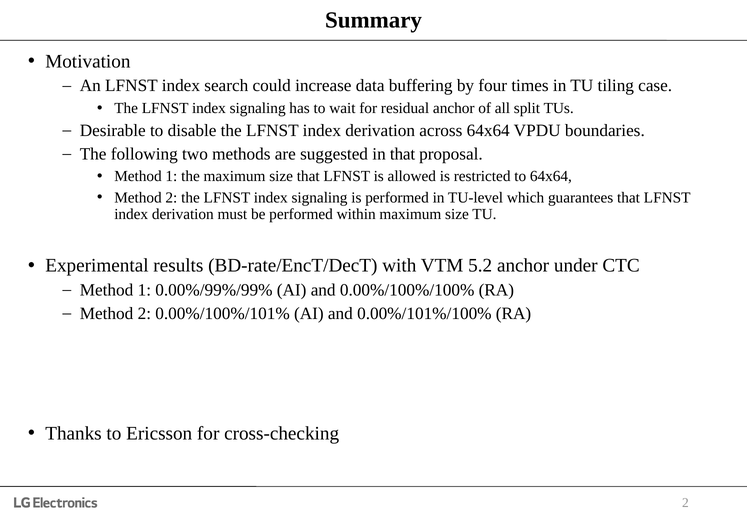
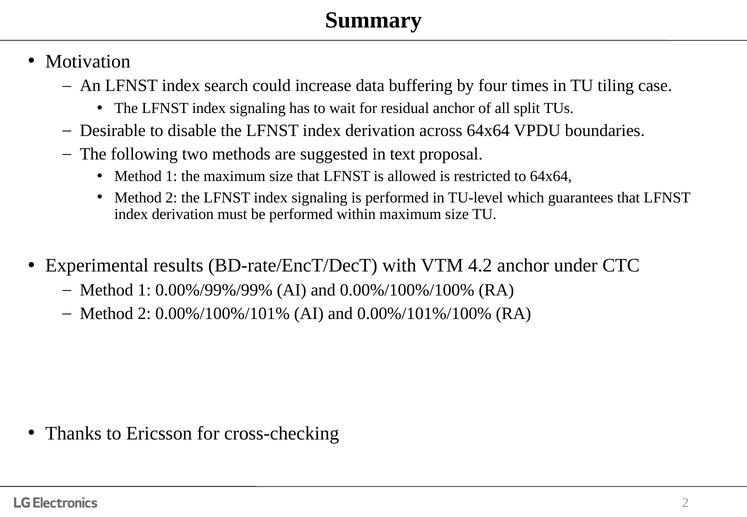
in that: that -> text
5.2: 5.2 -> 4.2
